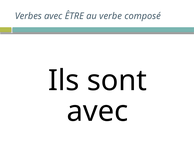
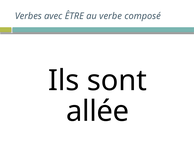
avec at (97, 111): avec -> allée
